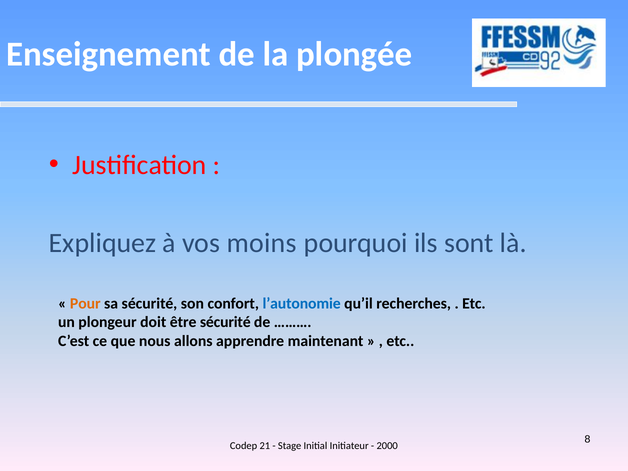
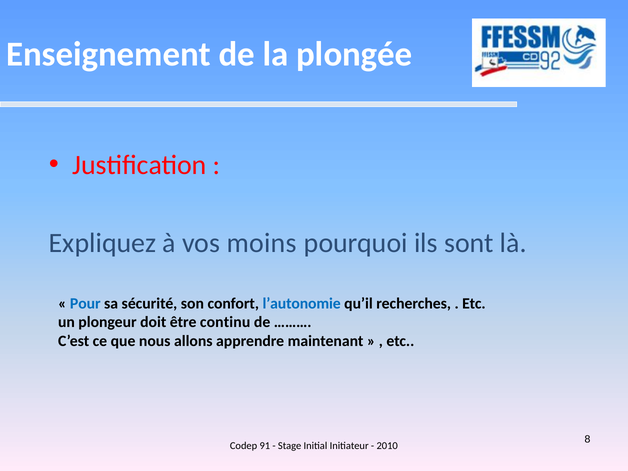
Pour colour: orange -> blue
être sécurité: sécurité -> continu
21: 21 -> 91
2000: 2000 -> 2010
